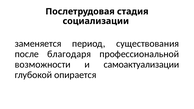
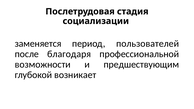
существования: существования -> пользователей
самоактуализации: самоактуализации -> предшествующим
опирается: опирается -> возникает
